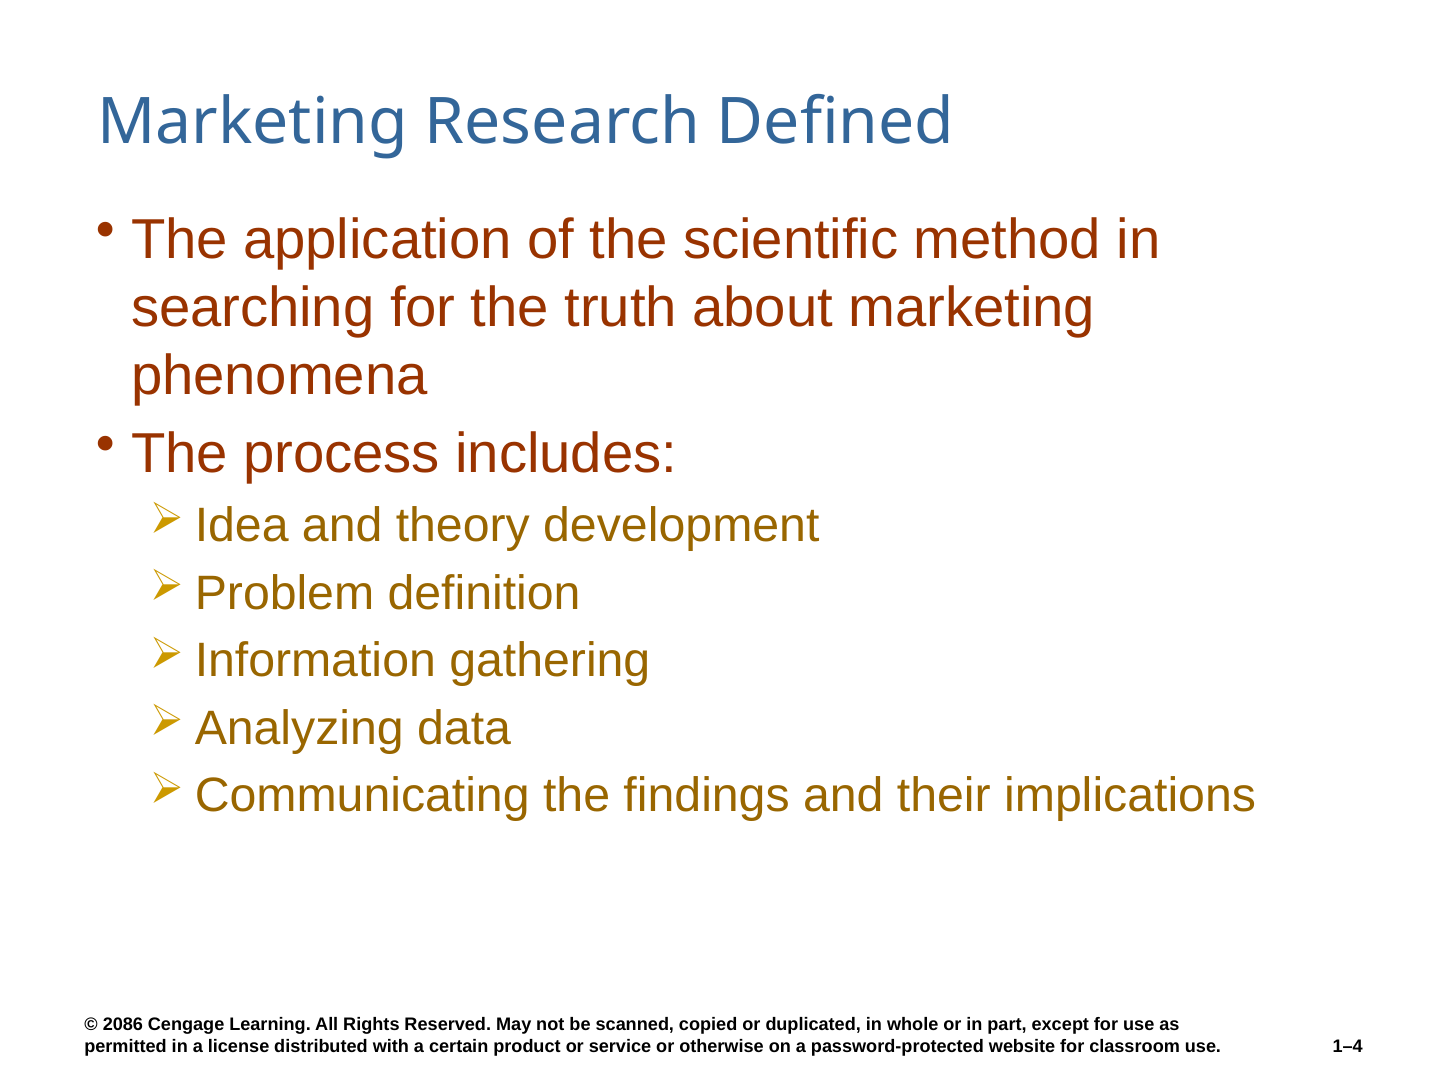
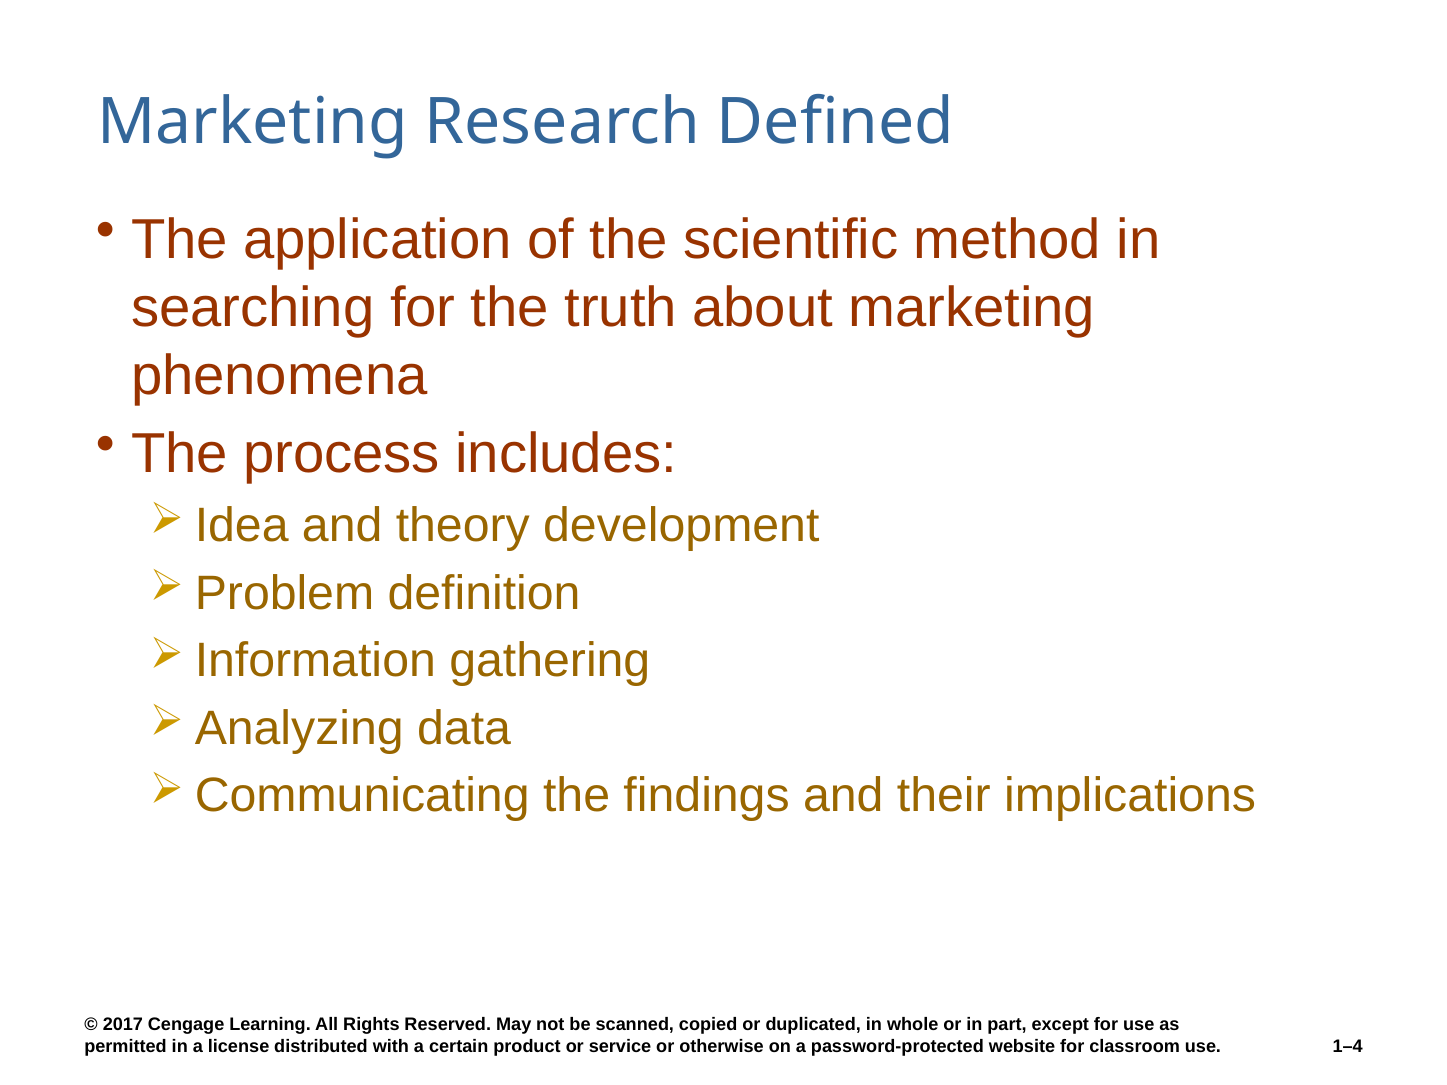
2086: 2086 -> 2017
